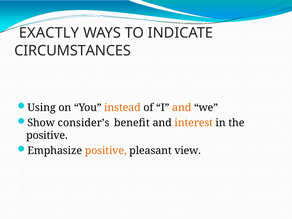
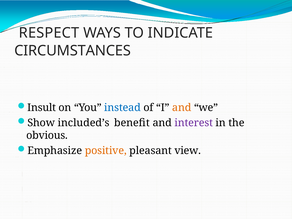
EXACTLY: EXACTLY -> RESPECT
Using: Using -> Insult
instead colour: orange -> blue
consider’s: consider’s -> included’s
interest colour: orange -> purple
positive at (47, 135): positive -> obvious
